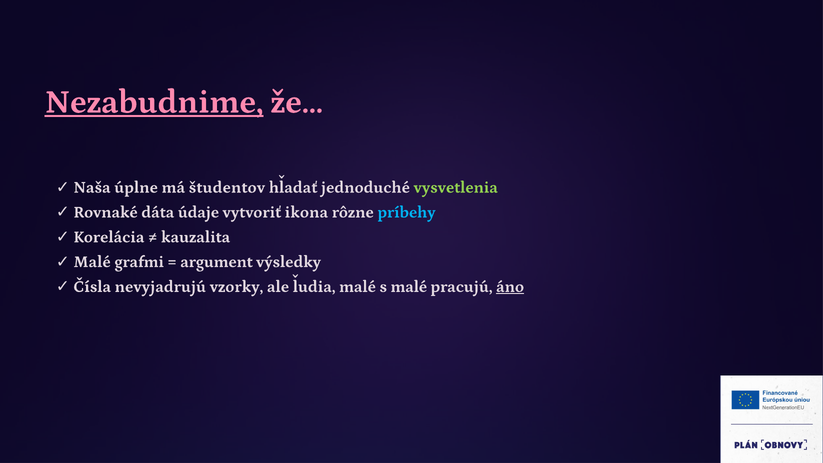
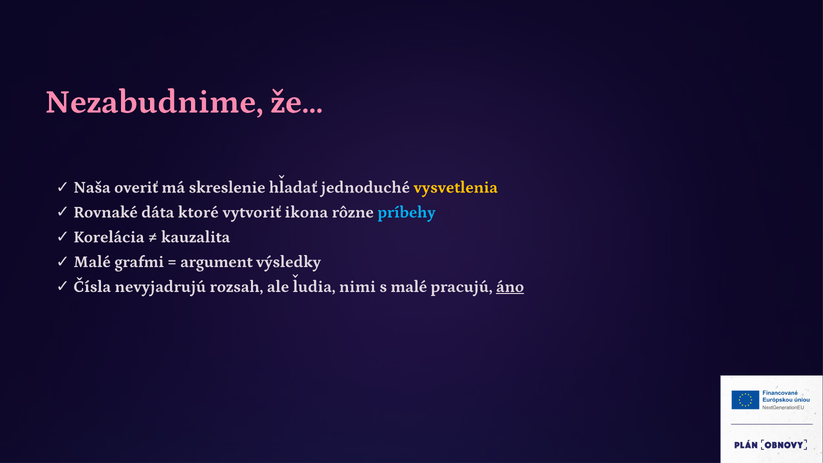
Nezabudnime underline: present -> none
úplne: úplne -> overiť
študentov: študentov -> skreslenie
vysvetlenia colour: light green -> yellow
údaje: údaje -> ktoré
vzorky: vzorky -> rozsah
ľudia malé: malé -> nimi
